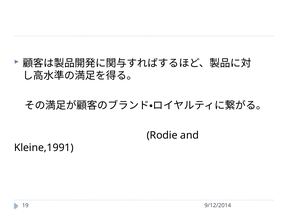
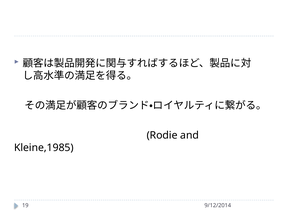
Kleine,1991: Kleine,1991 -> Kleine,1985
